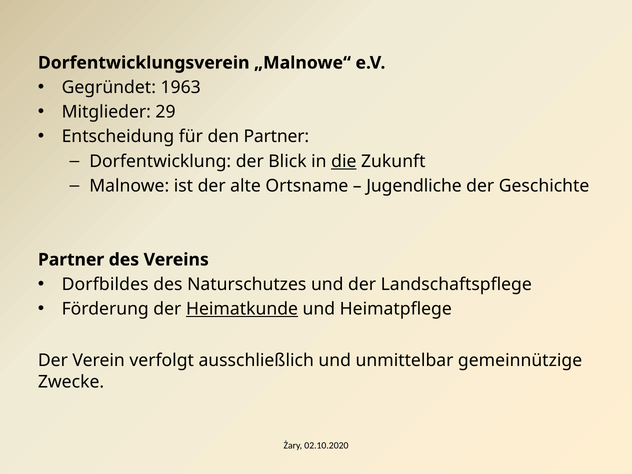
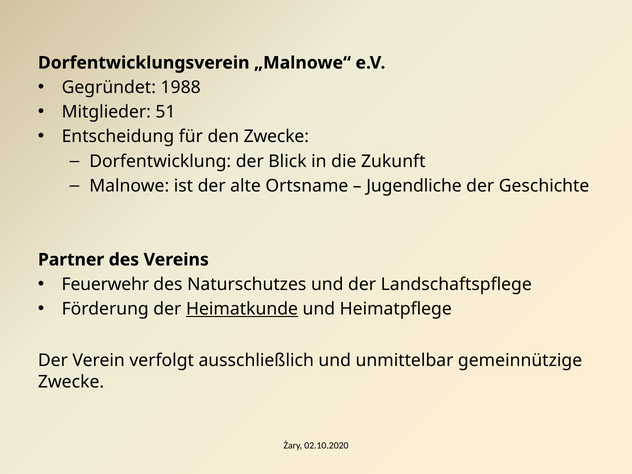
1963: 1963 -> 1988
29: 29 -> 51
den Partner: Partner -> Zwecke
die underline: present -> none
Dorfbildes: Dorfbildes -> Feuerwehr
